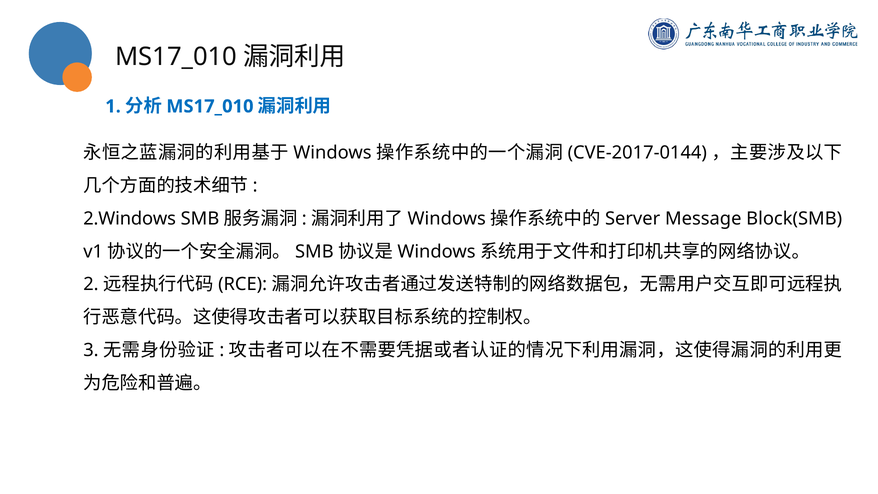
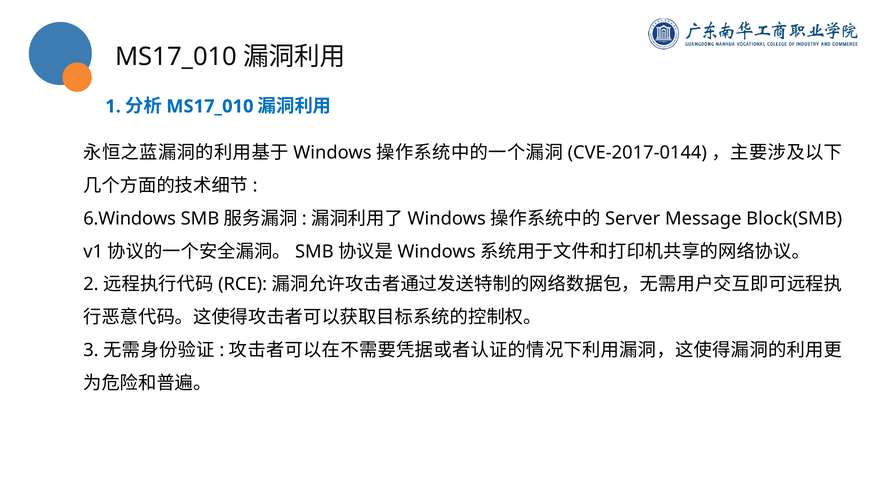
2.Windows: 2.Windows -> 6.Windows
